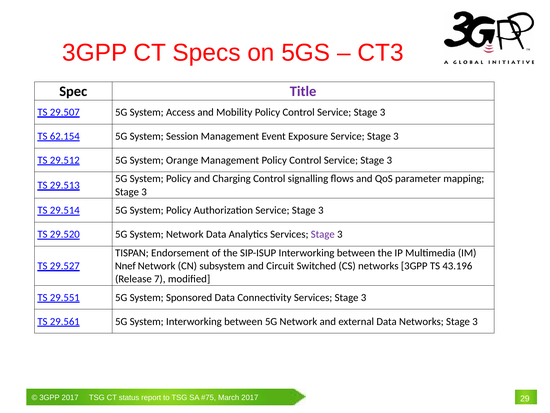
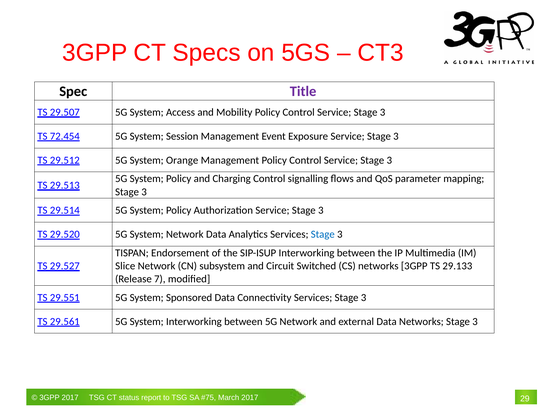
62.154: 62.154 -> 72.454
Stage at (323, 234) colour: purple -> blue
Nnef: Nnef -> Slice
43.196: 43.196 -> 29.133
